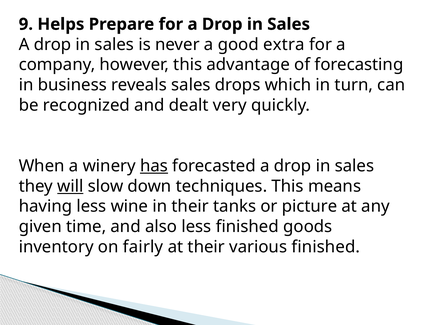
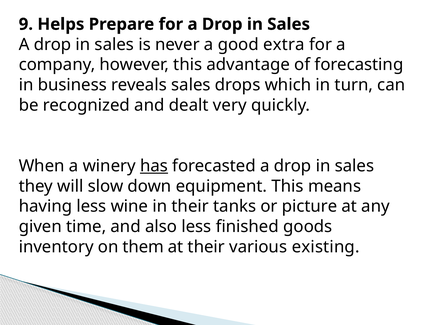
will underline: present -> none
techniques: techniques -> equipment
fairly: fairly -> them
various finished: finished -> existing
